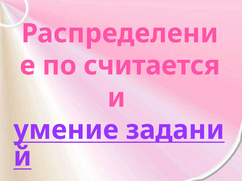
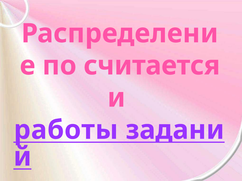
умение: умение -> работы
